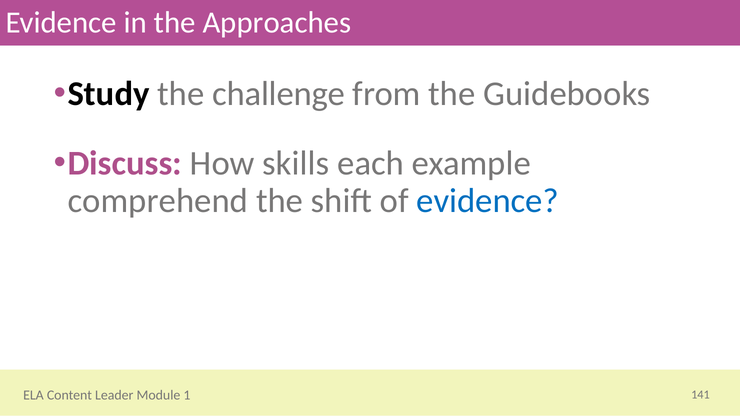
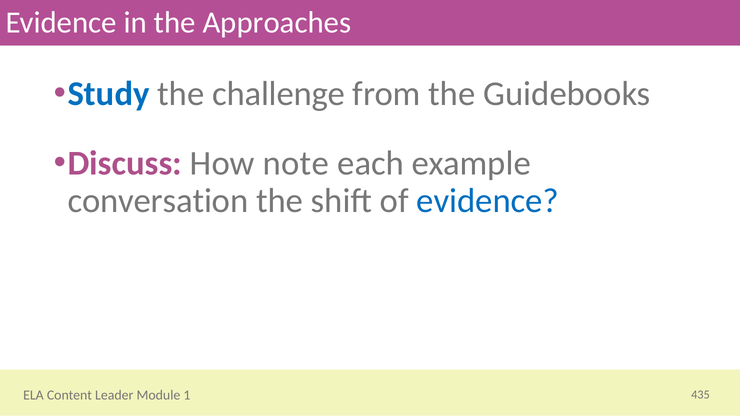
Study colour: black -> blue
skills: skills -> note
comprehend: comprehend -> conversation
141: 141 -> 435
